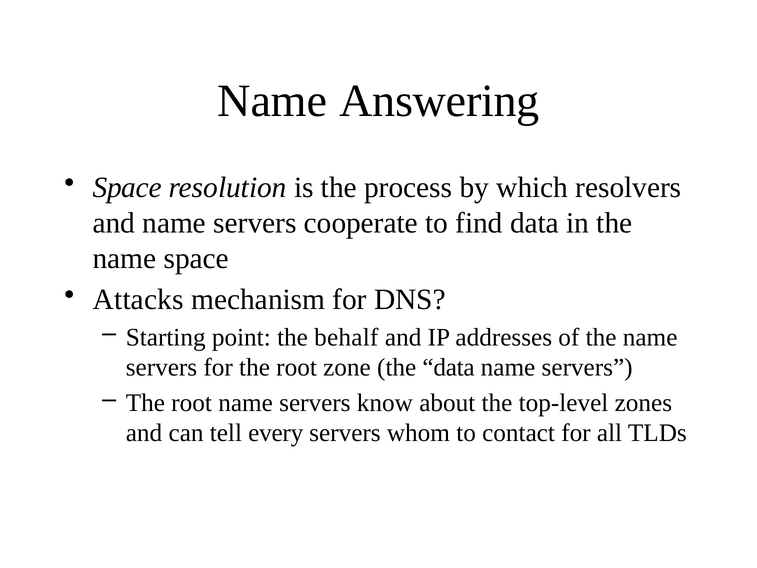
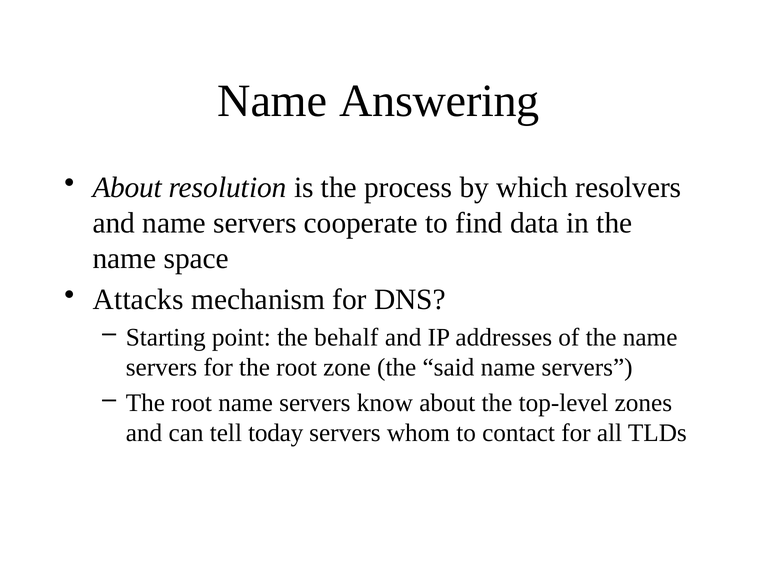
Space at (127, 188): Space -> About
the data: data -> said
every: every -> today
